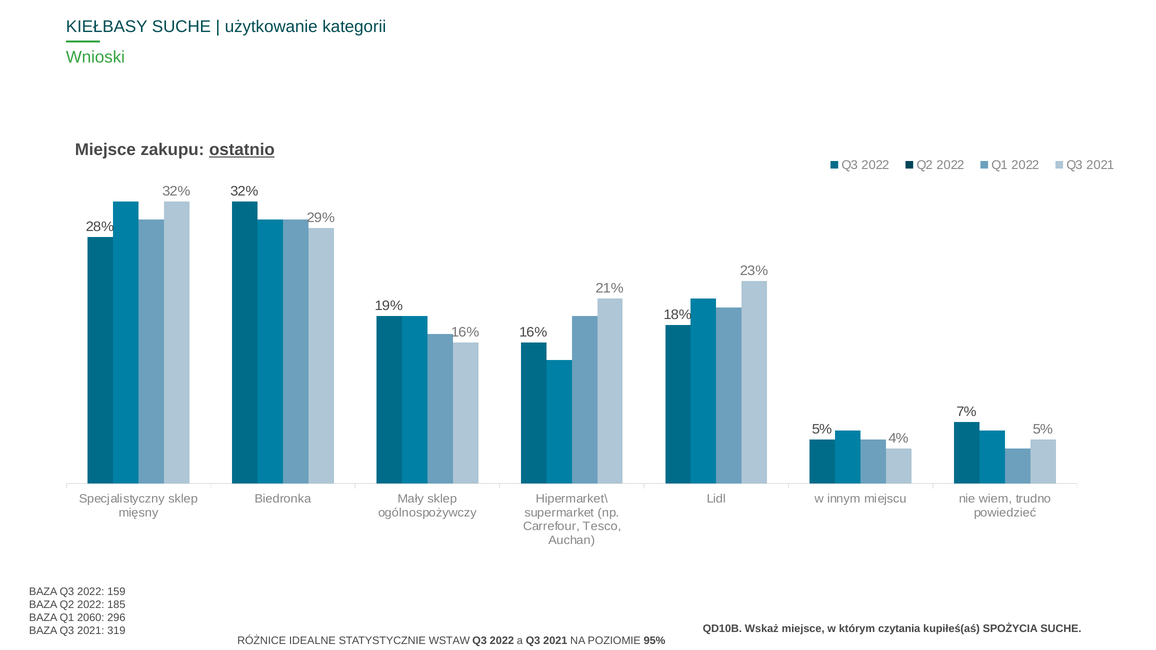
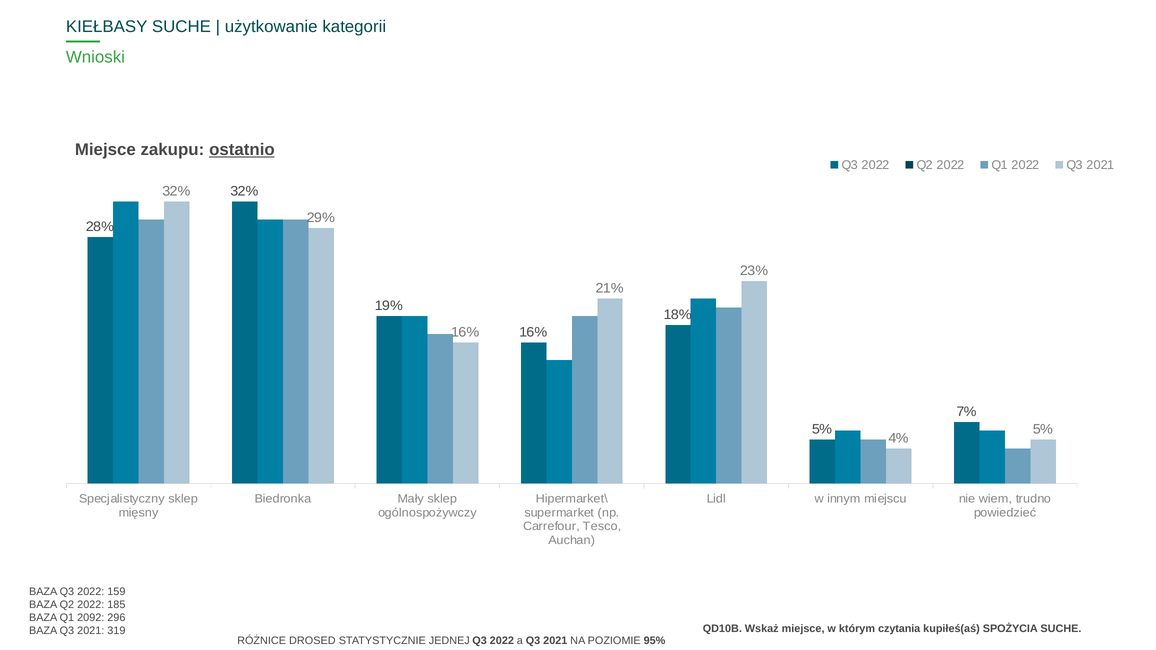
2060: 2060 -> 2092
IDEALNE: IDEALNE -> DROSED
WSTAW: WSTAW -> JEDNEJ
